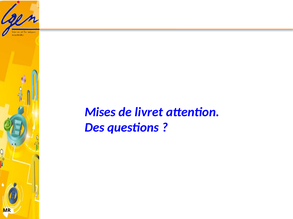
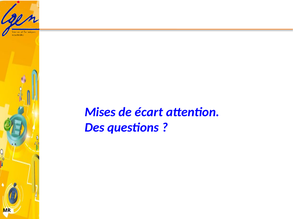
livret: livret -> écart
